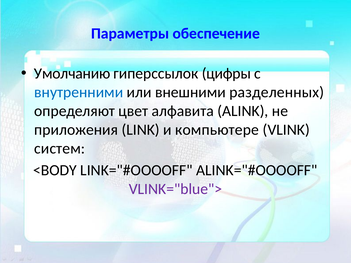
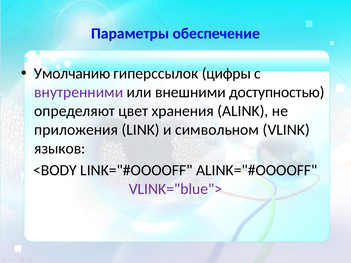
внутренними colour: blue -> purple
разделенных: разделенных -> доступностью
алфавита: алфавита -> хранения
компьютере: компьютере -> символьном
сиcтем: сиcтем -> языков
